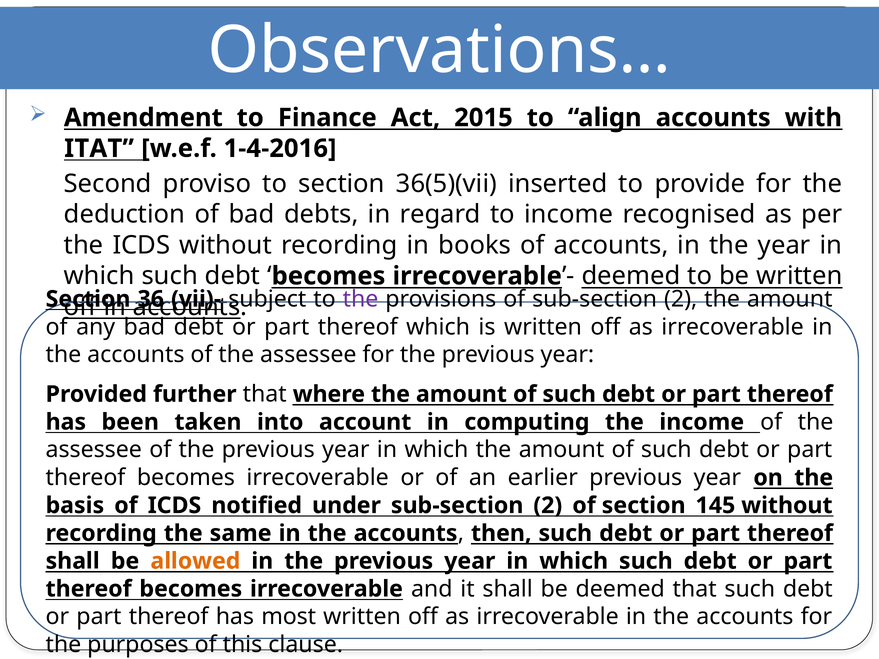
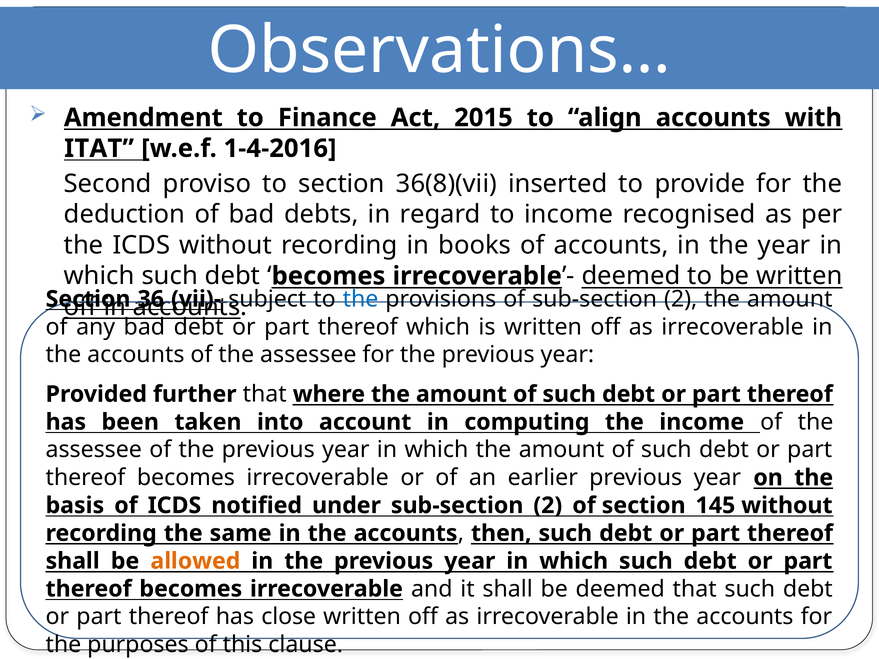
36(5)(vii: 36(5)(vii -> 36(8)(vii
the at (361, 299) colour: purple -> blue
most: most -> close
